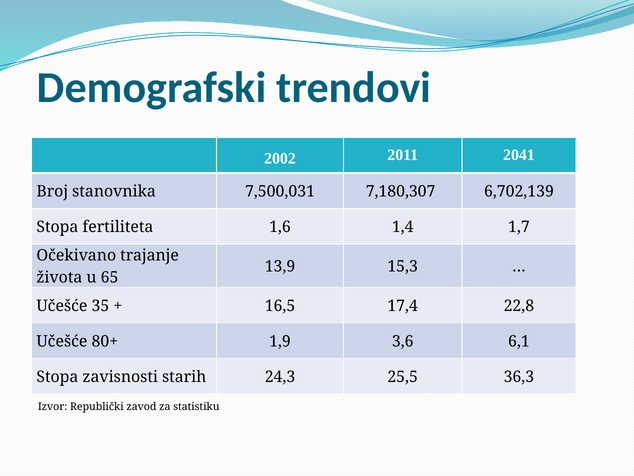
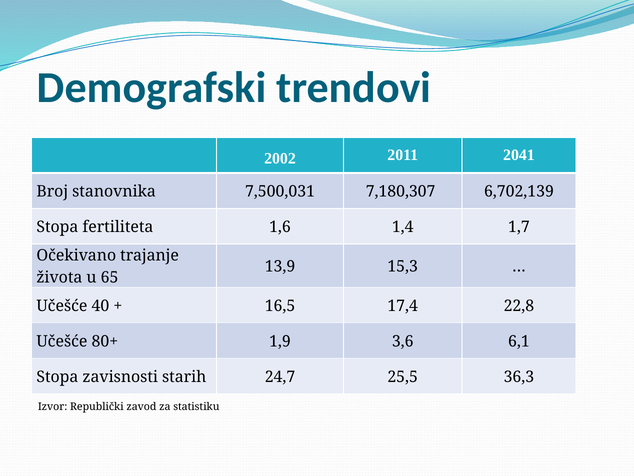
35: 35 -> 40
24,3: 24,3 -> 24,7
